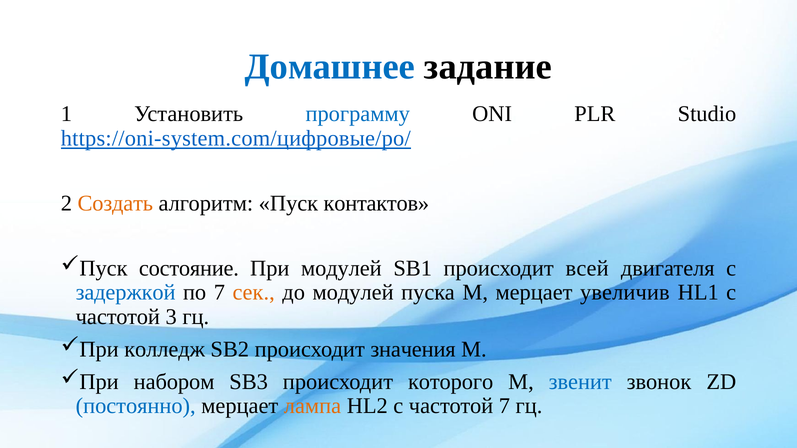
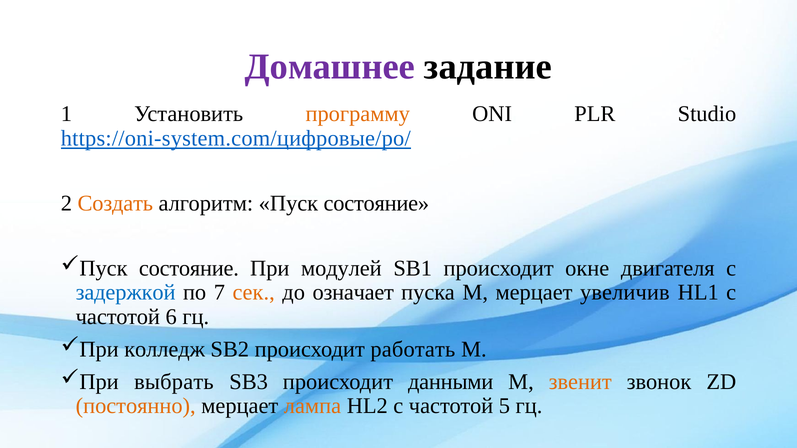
Домашнее colour: blue -> purple
программу colour: blue -> orange
Пуск контактов: контактов -> состояние
всей: всей -> окне
до модулей: модулей -> означает
3: 3 -> 6
значения: значения -> работать
набором: набором -> выбрать
которого: которого -> данными
звенит colour: blue -> orange
постоянно colour: blue -> orange
частотой 7: 7 -> 5
